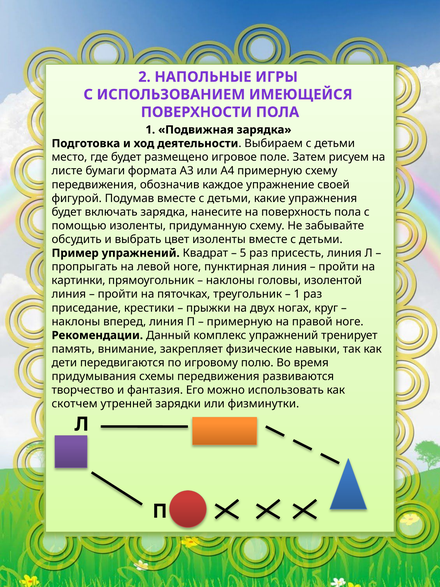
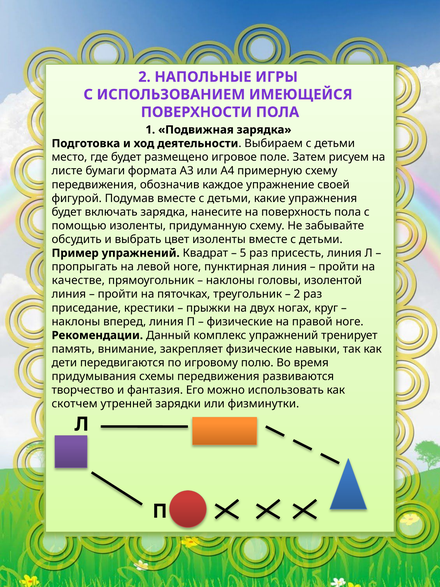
картинки: картинки -> качестве
1 at (297, 294): 1 -> 2
примерную at (240, 321): примерную -> физические
